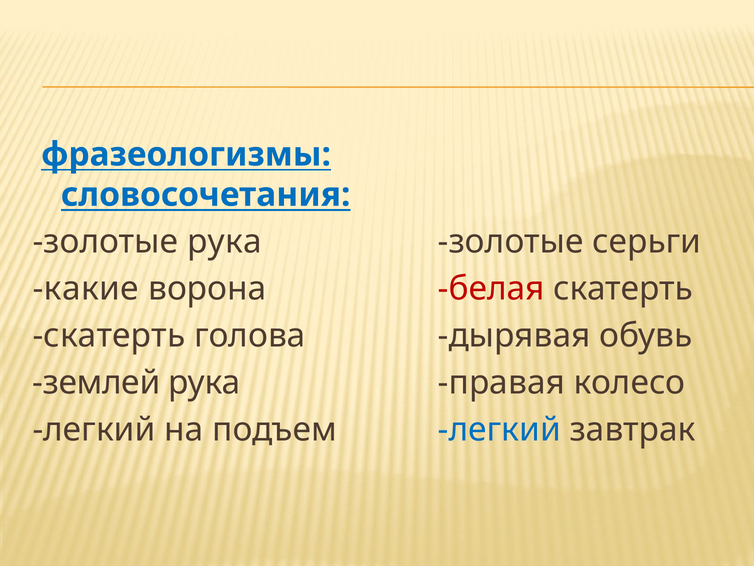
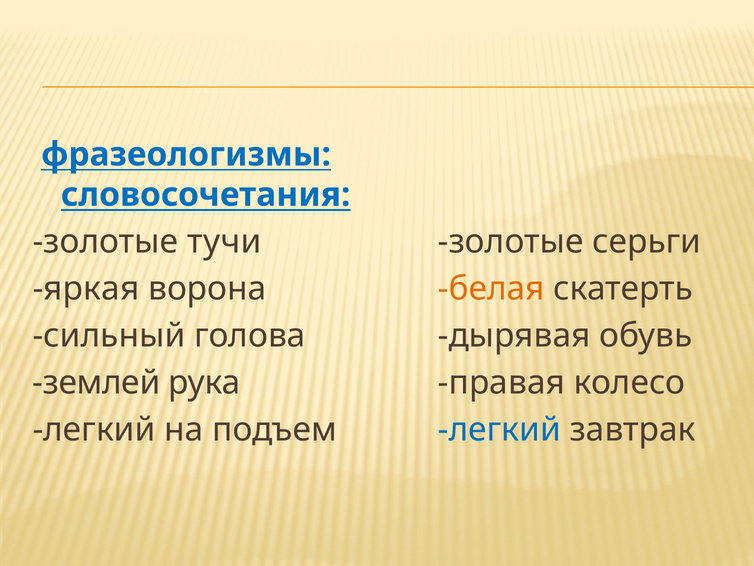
золотые рука: рука -> тучи
какие: какие -> яркая
белая colour: red -> orange
скатерть at (109, 335): скатерть -> сильный
